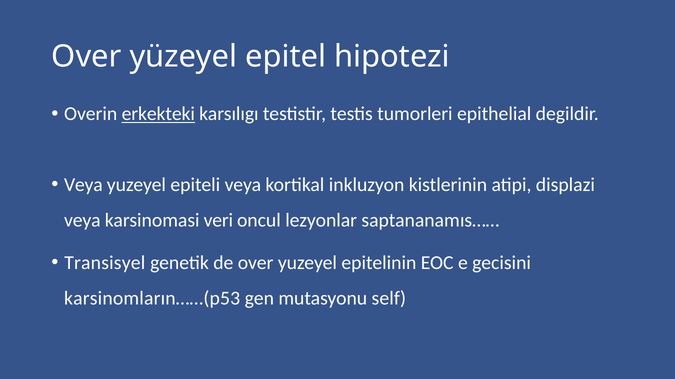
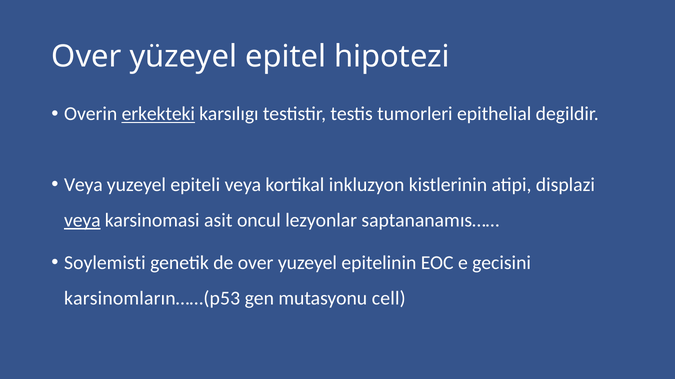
veya at (82, 221) underline: none -> present
veri: veri -> asit
Transisyel: Transisyel -> Soylemisti
self: self -> cell
